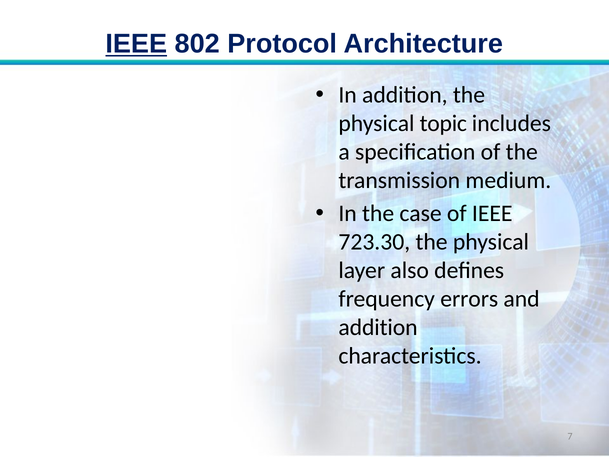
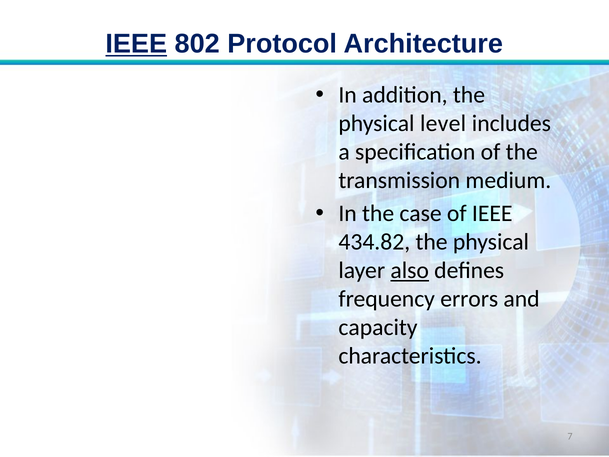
topic: topic -> level
723.30: 723.30 -> 434.82
also underline: none -> present
addition at (378, 327): addition -> capacity
